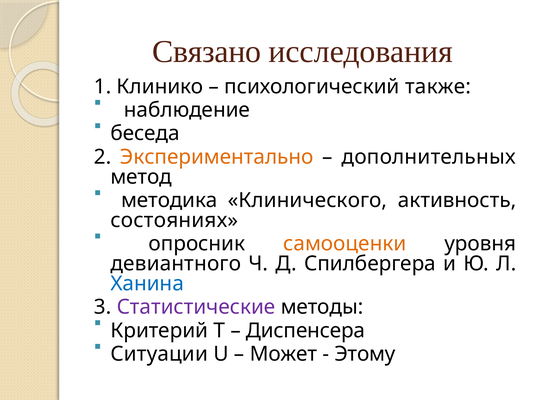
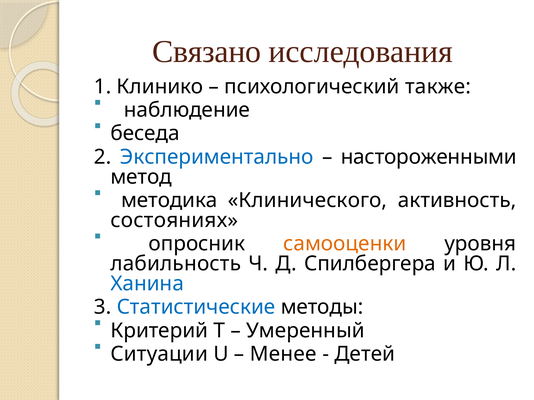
Экспериментально colour: orange -> blue
дополнительных: дополнительных -> настороженными
девиантного: девиантного -> лабильность
Статистические colour: purple -> blue
Диспенсера: Диспенсера -> Умеренный
Может: Может -> Менее
Этому: Этому -> Детей
